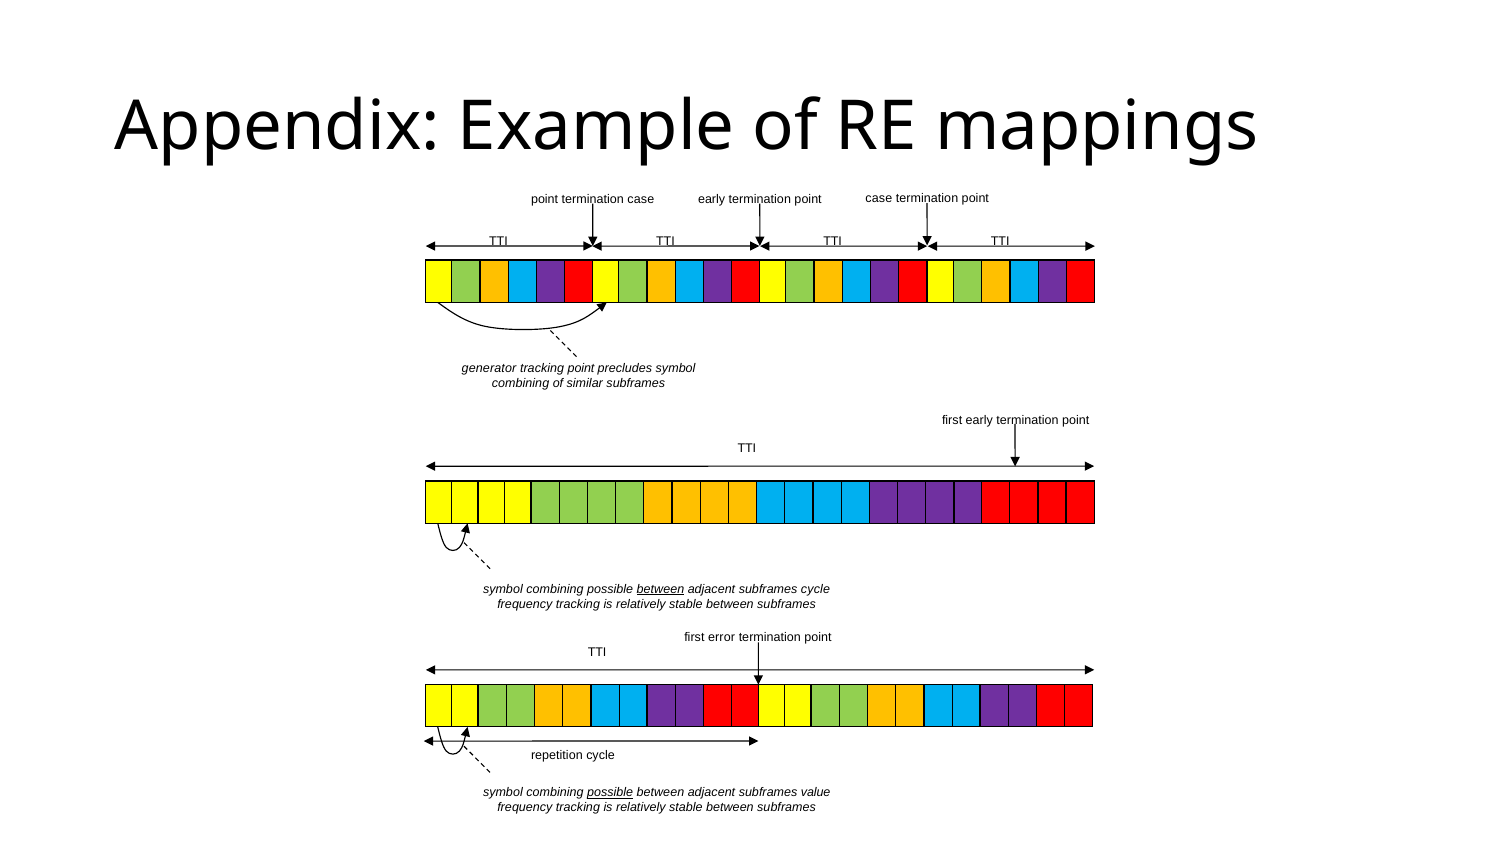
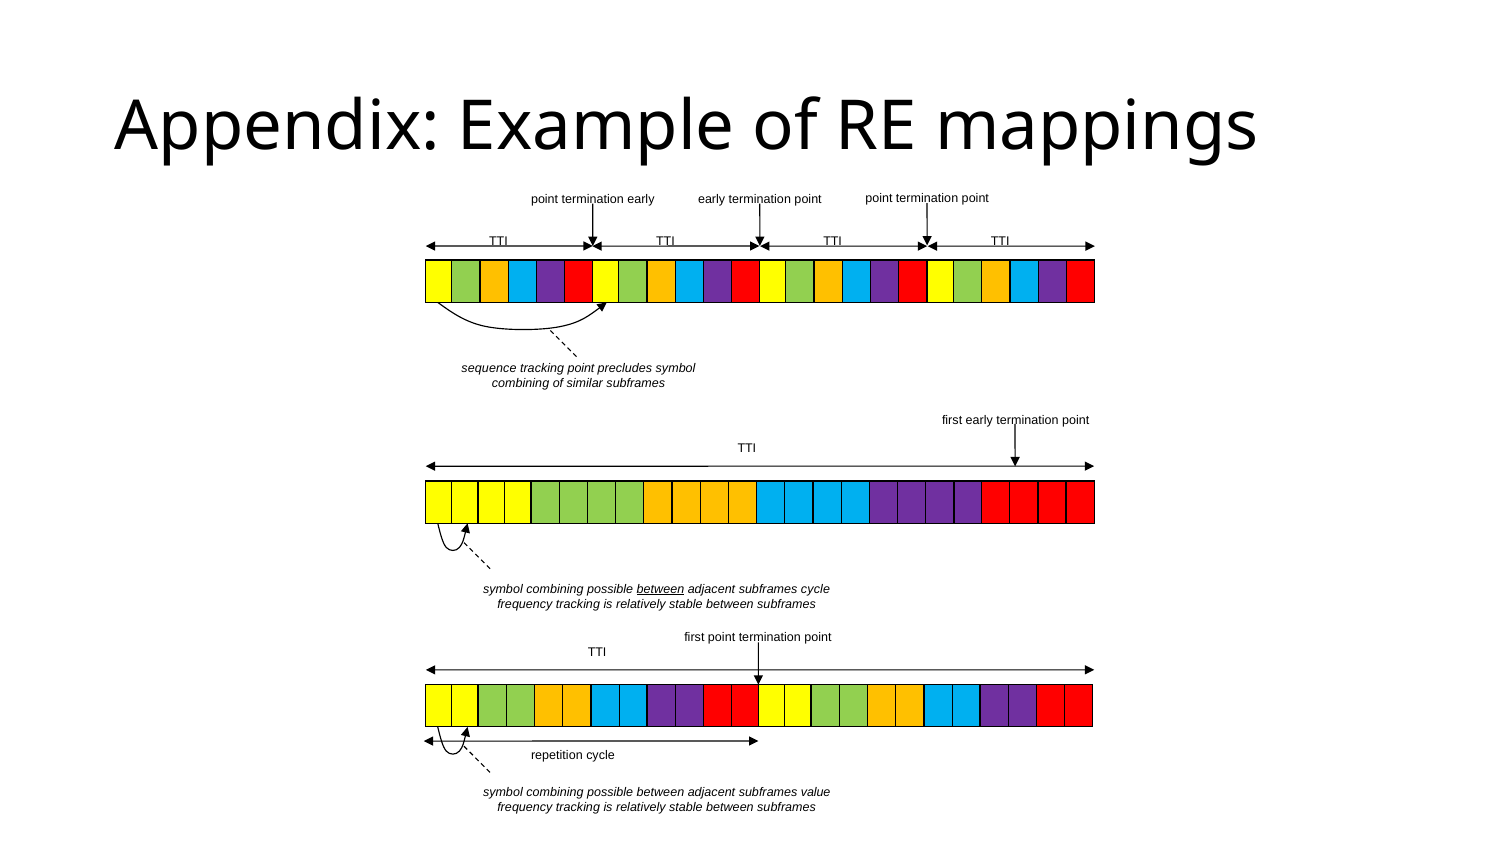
termination case: case -> early
point case: case -> point
generator: generator -> sequence
first error: error -> point
possible at (610, 793) underline: present -> none
